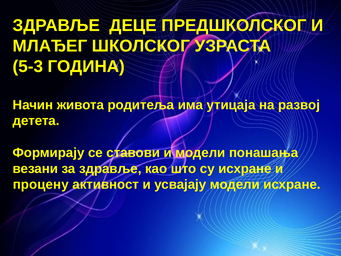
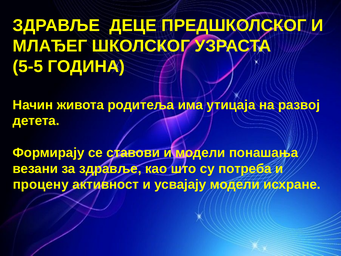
5-3: 5-3 -> 5-5
су исхране: исхране -> потреба
